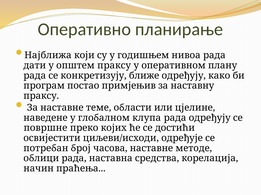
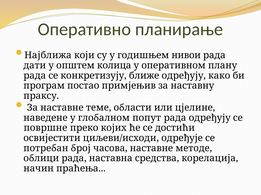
нивоа: нивоа -> нивои
општем праксу: праксу -> колица
клупа: клупа -> попут
